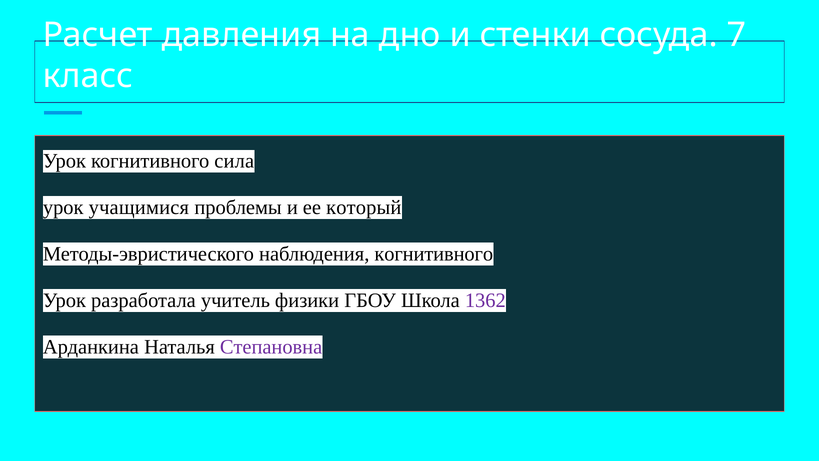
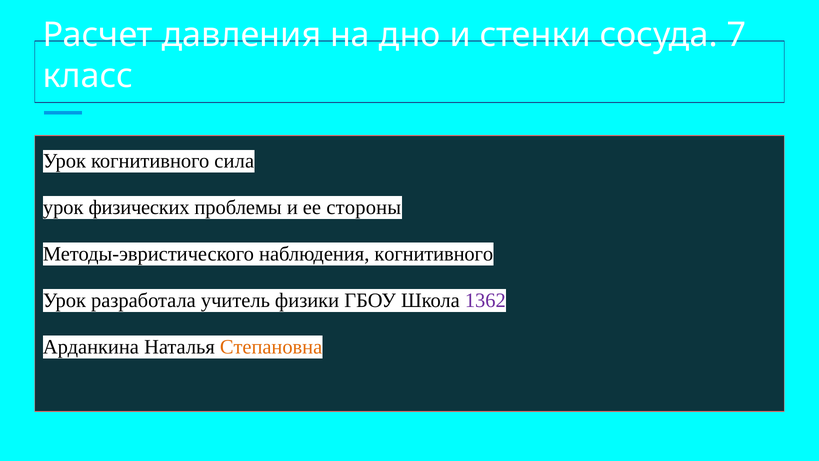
учащимися: учащимися -> физических
который: который -> стороны
Степановна colour: purple -> orange
